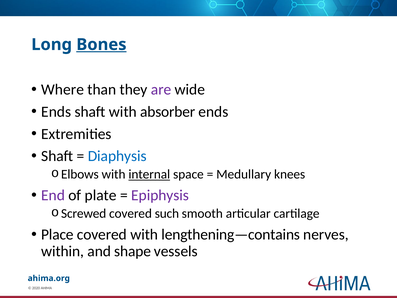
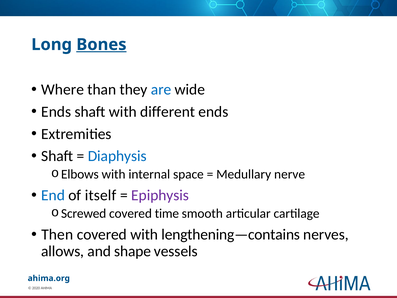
are colour: purple -> blue
absorber: absorber -> different
internal underline: present -> none
knees: knees -> nerve
End colour: purple -> blue
plate: plate -> itself
such: such -> time
Place: Place -> Then
within: within -> allows
